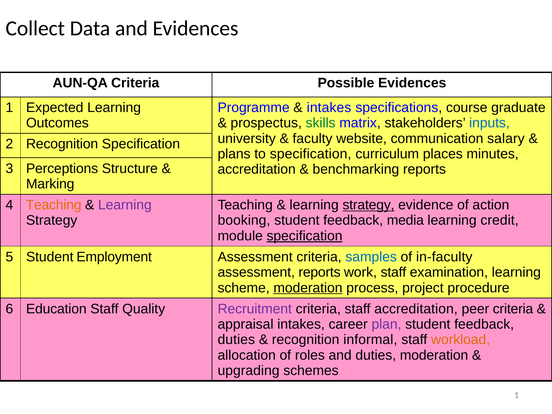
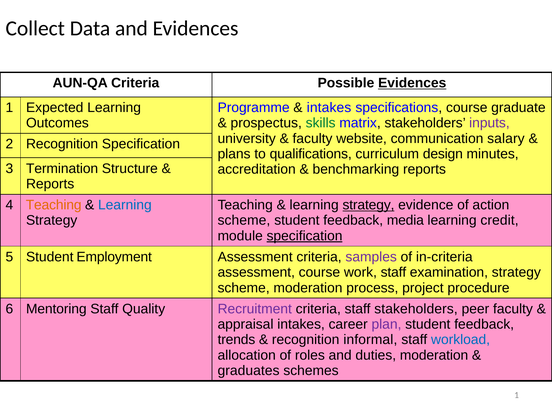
Evidences at (412, 83) underline: none -> present
inputs colour: blue -> purple
to specification: specification -> qualifications
places: places -> design
Perceptions: Perceptions -> Termination
Marking at (50, 184): Marking -> Reports
Learning at (125, 205) colour: purple -> blue
booking at (244, 220): booking -> scheme
samples colour: blue -> purple
in-faculty: in-faculty -> in-criteria
assessment reports: reports -> course
examination learning: learning -> strategy
moderation at (308, 288) underline: present -> none
Education: Education -> Mentoring
staff accreditation: accreditation -> stakeholders
peer criteria: criteria -> faculty
duties at (236, 340): duties -> trends
workload colour: orange -> blue
upgrading: upgrading -> graduates
